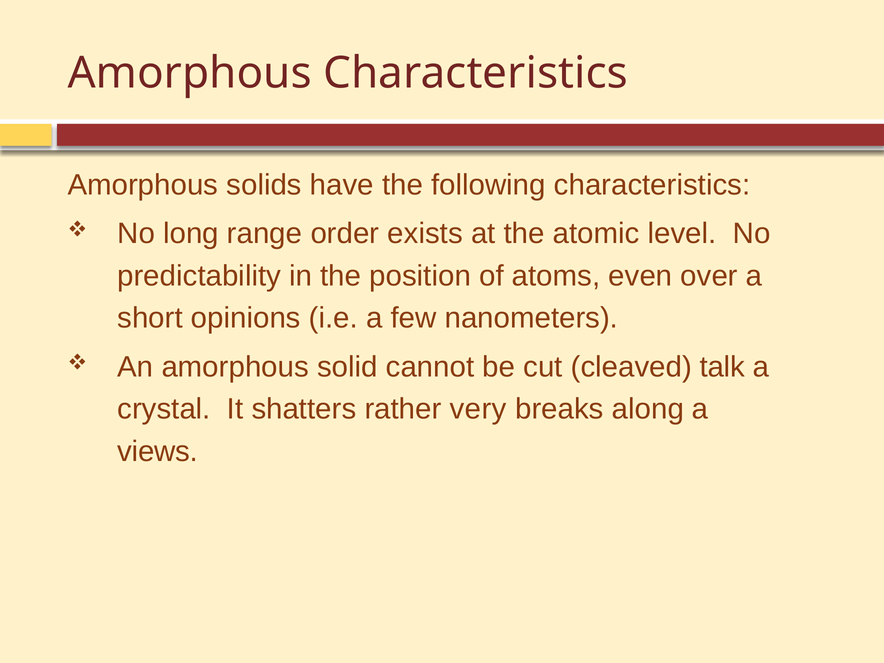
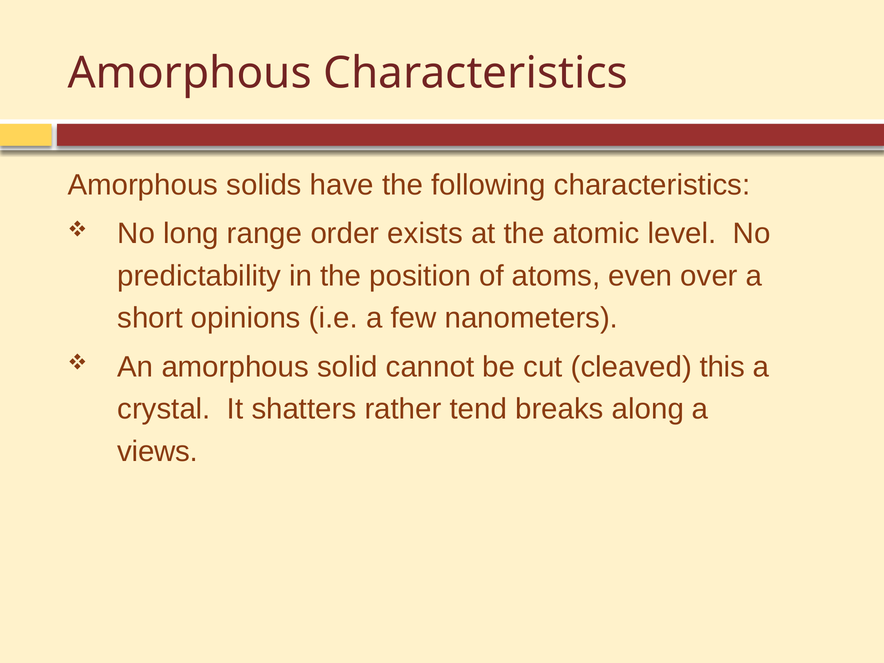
talk: talk -> this
very: very -> tend
